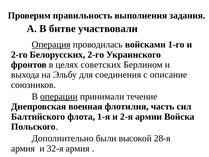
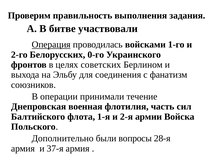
Белорусских 2-го: 2-го -> 0-го
описание: описание -> фанатизм
операции underline: present -> none
высокой: высокой -> вопросы
32-я: 32-я -> 37-я
